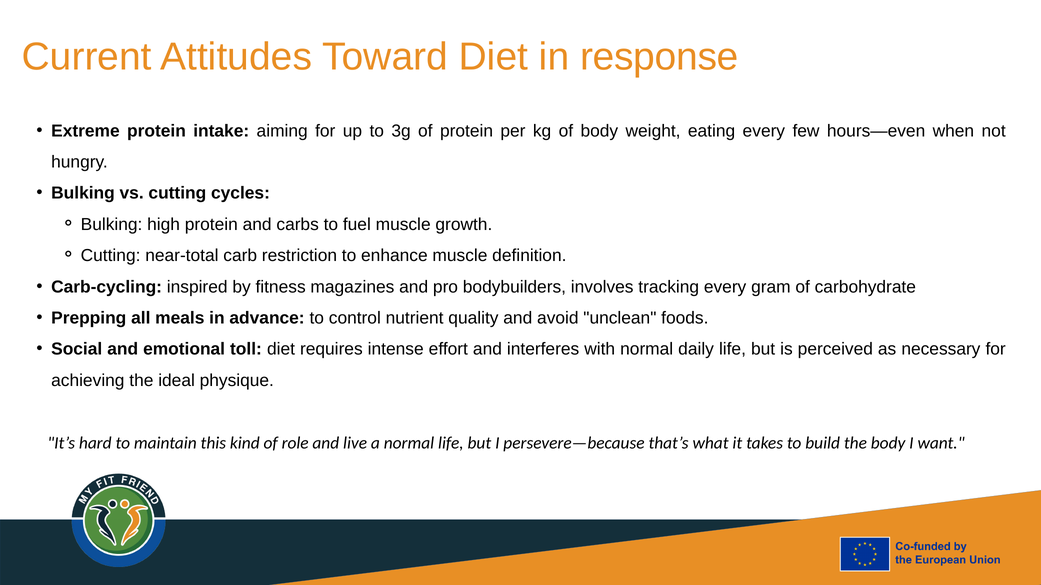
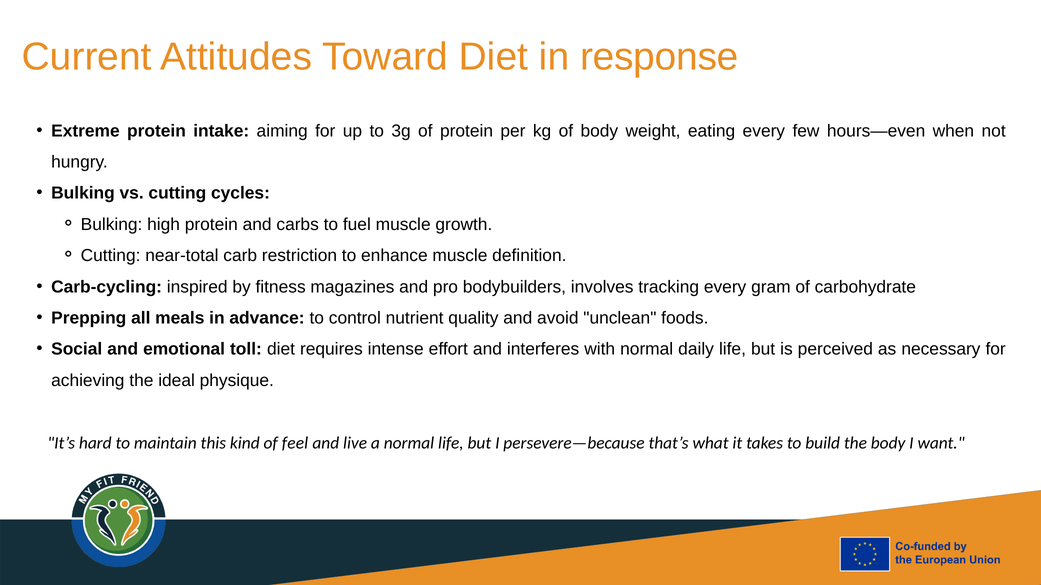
role: role -> feel
